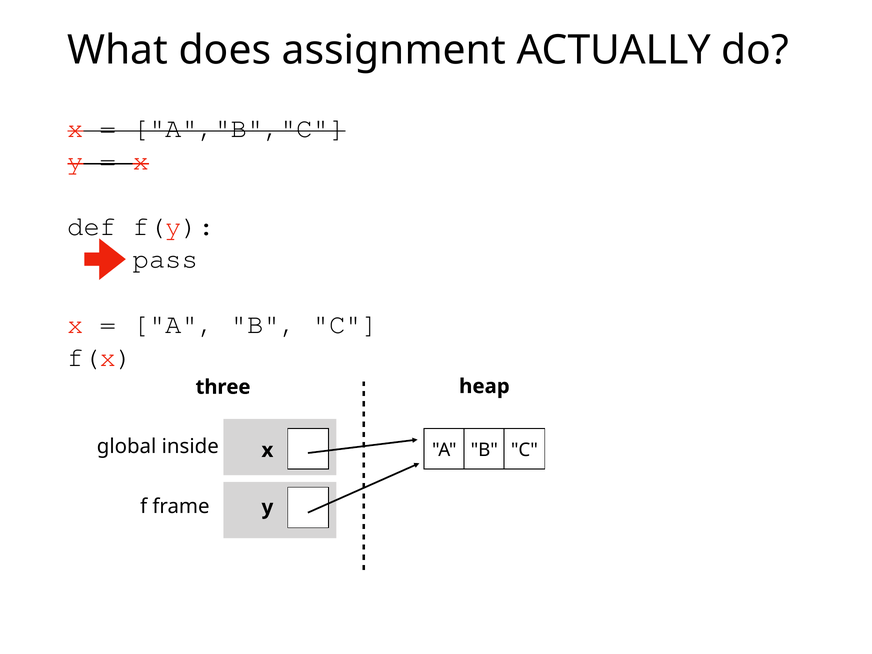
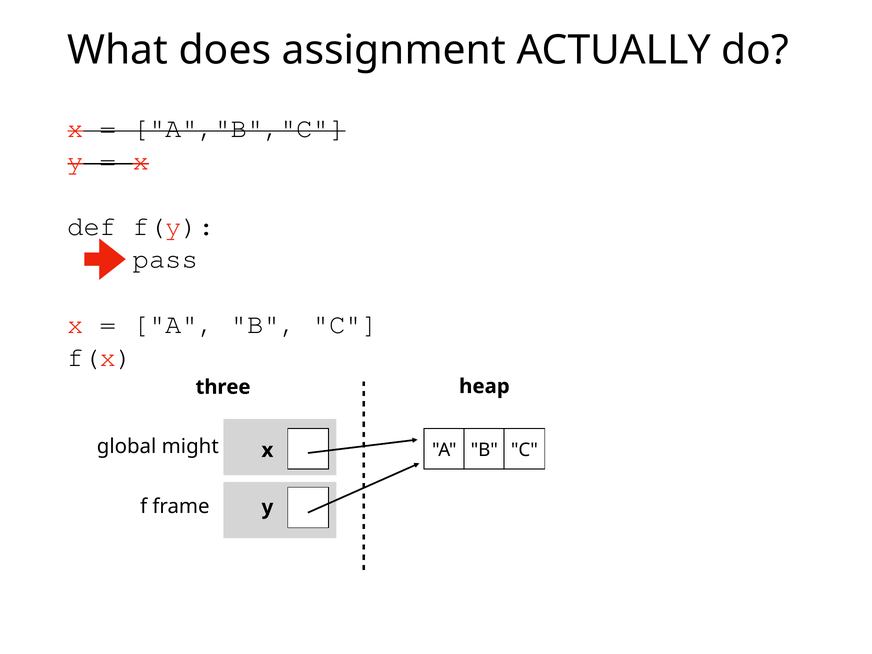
inside: inside -> might
